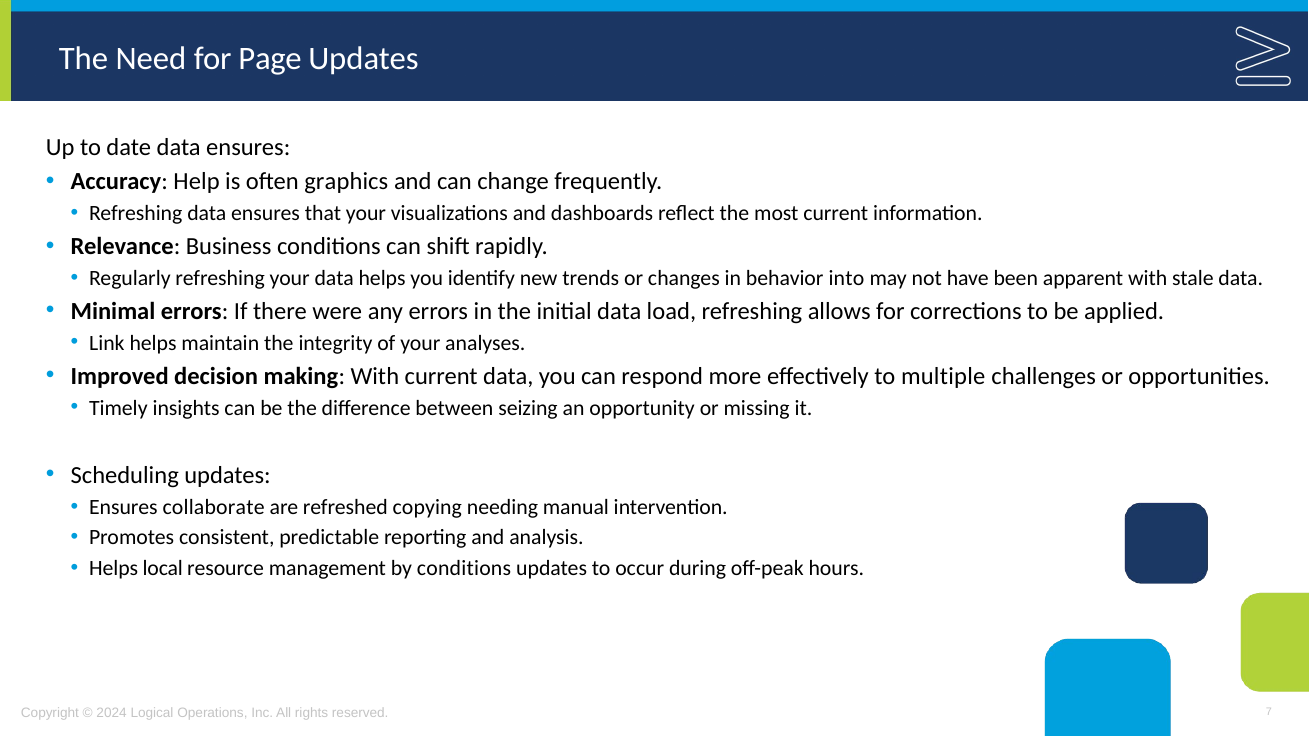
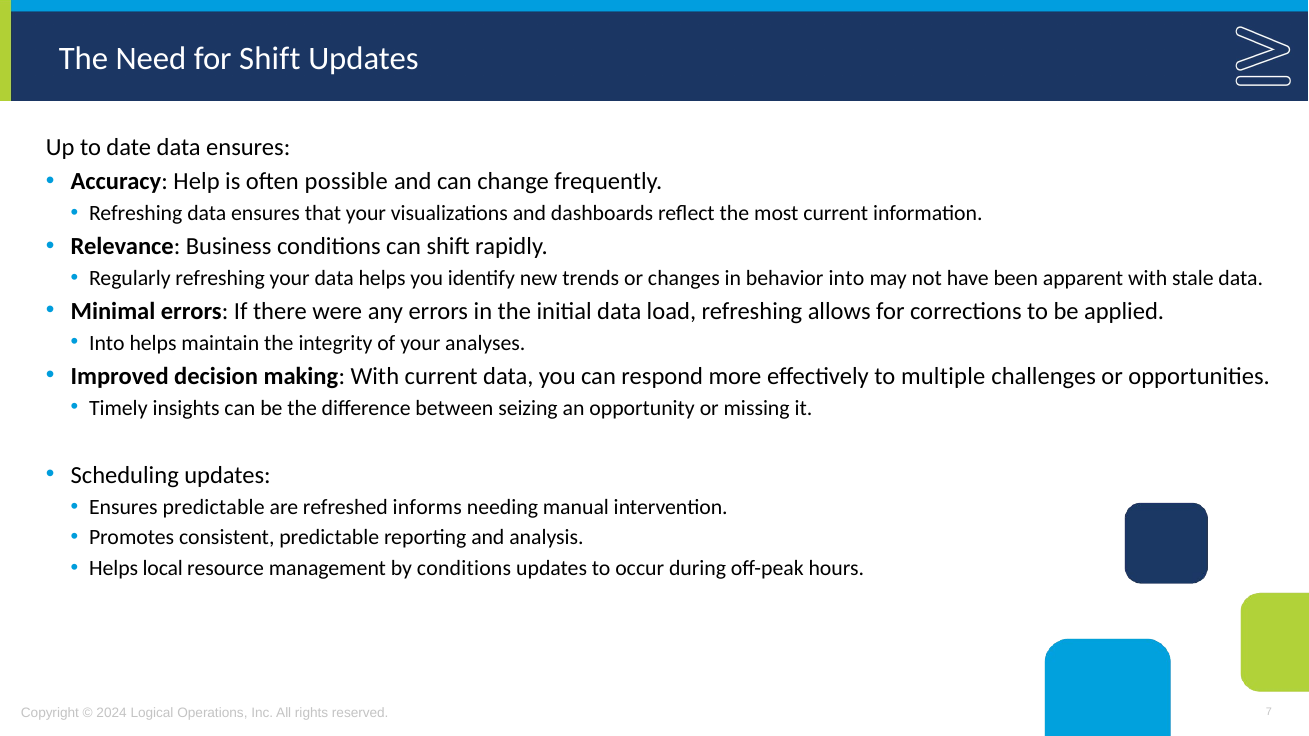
for Page: Page -> Shift
graphics: graphics -> possible
Link at (107, 343): Link -> Into
Ensures collaborate: collaborate -> predictable
copying: copying -> informs
